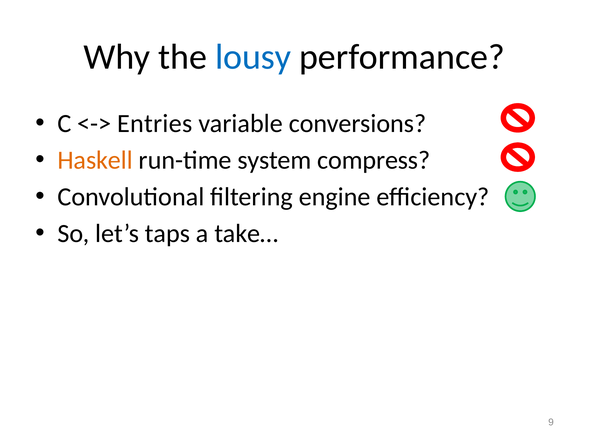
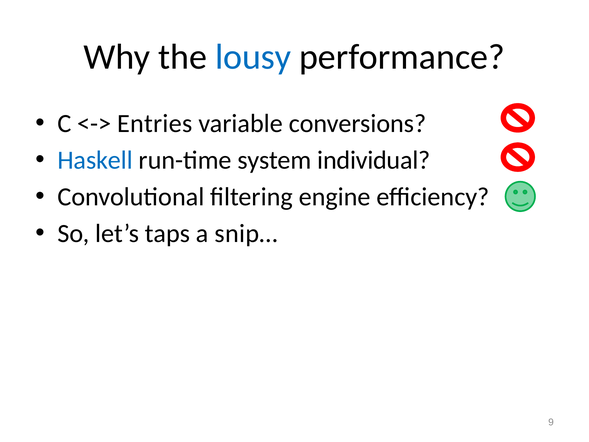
Haskell colour: orange -> blue
compress: compress -> individual
take…: take… -> snip…
